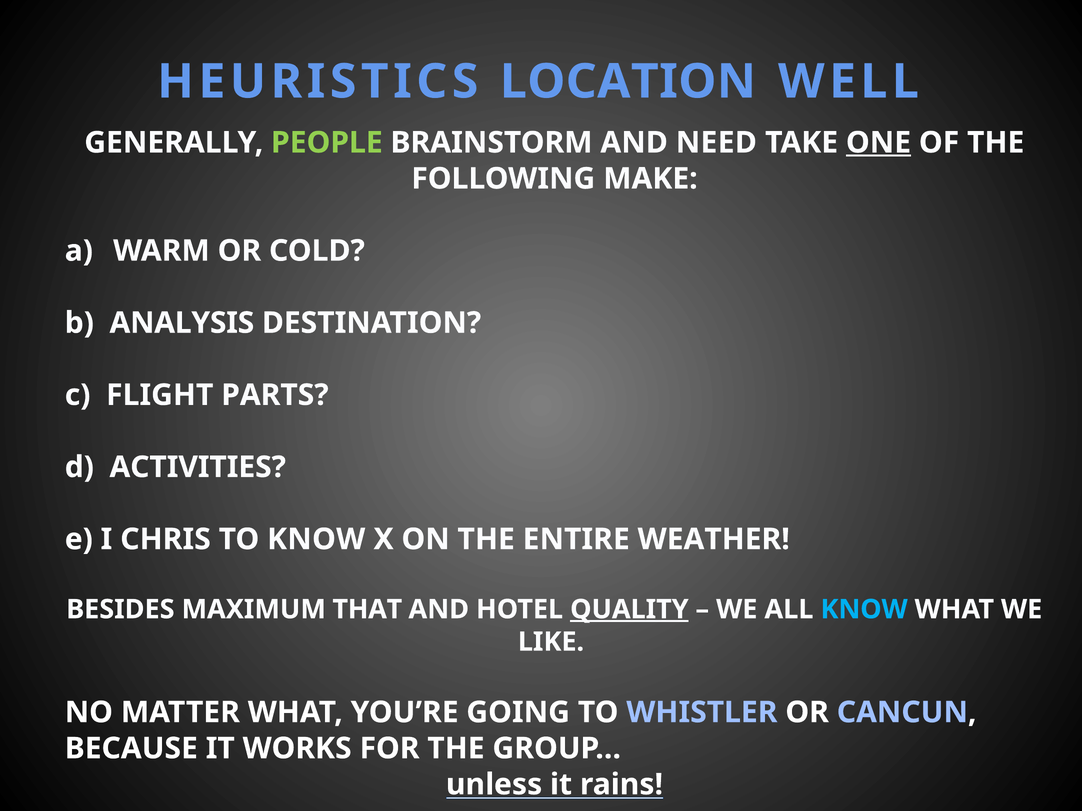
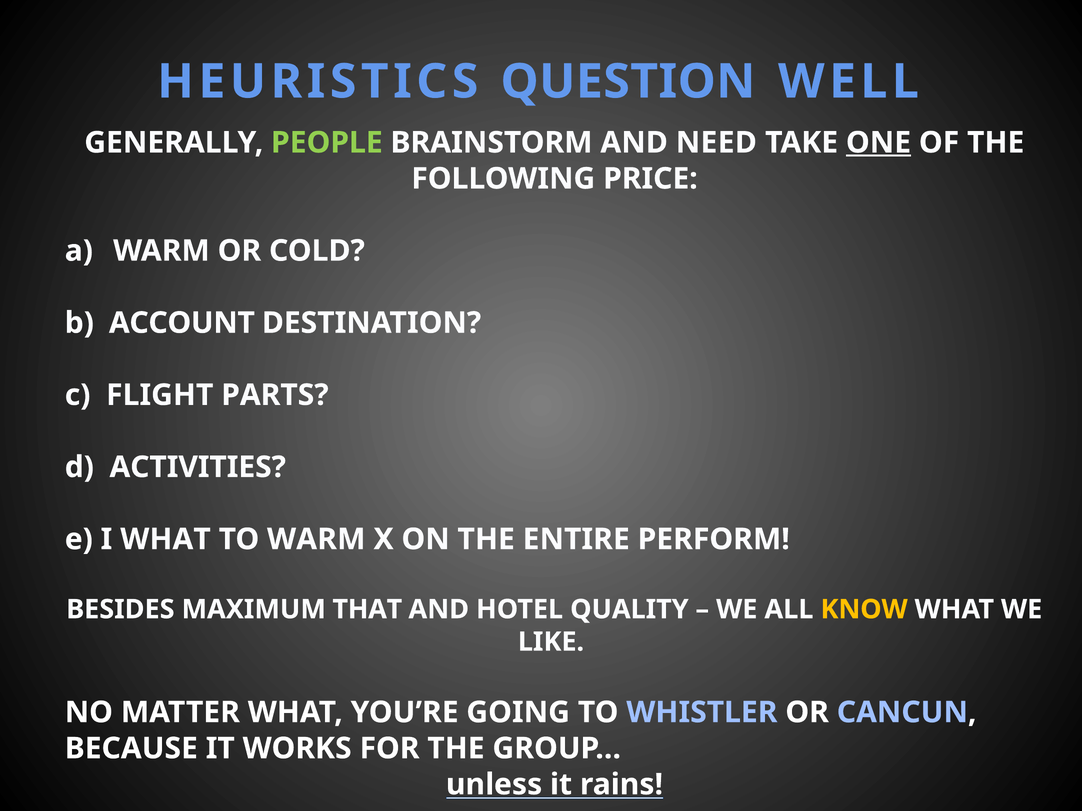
LOCATION: LOCATION -> QUESTION
MAKE: MAKE -> PRICE
ANALYSIS: ANALYSIS -> ACCOUNT
I CHRIS: CHRIS -> WHAT
TO KNOW: KNOW -> WARM
WEATHER: WEATHER -> PERFORM
QUALITY underline: present -> none
KNOW at (864, 610) colour: light blue -> yellow
